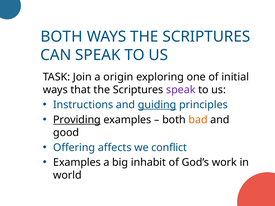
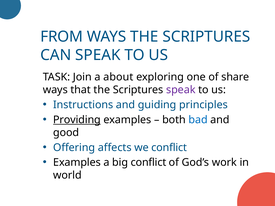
BOTH at (61, 37): BOTH -> FROM
origin: origin -> about
initial: initial -> share
guiding underline: present -> none
bad colour: orange -> blue
big inhabit: inhabit -> conflict
